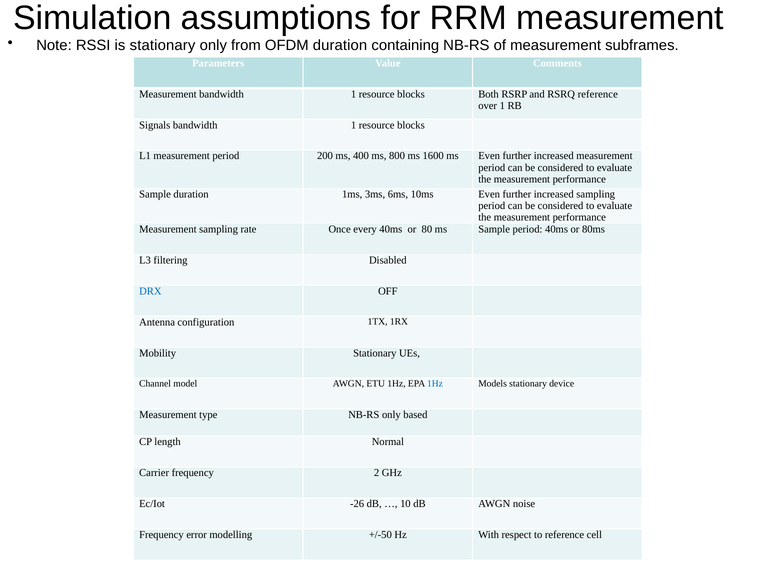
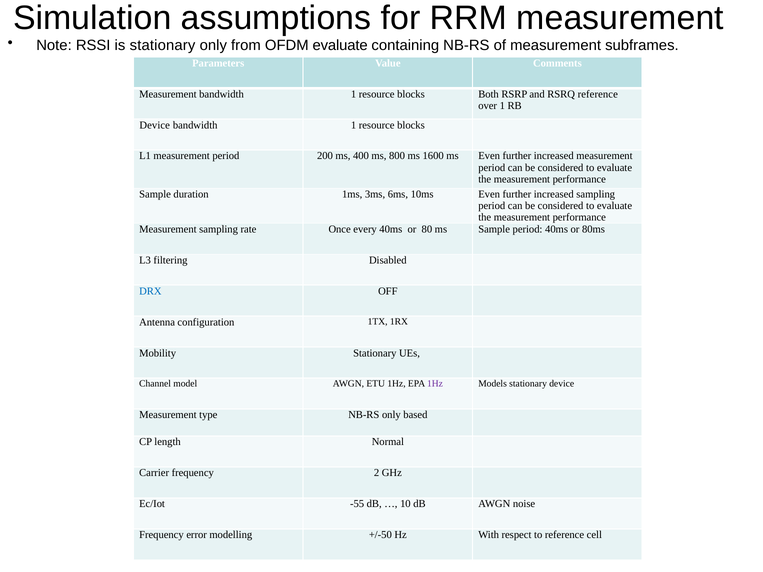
OFDM duration: duration -> evaluate
Signals at (155, 125): Signals -> Device
1Hz at (435, 384) colour: blue -> purple
-26: -26 -> -55
